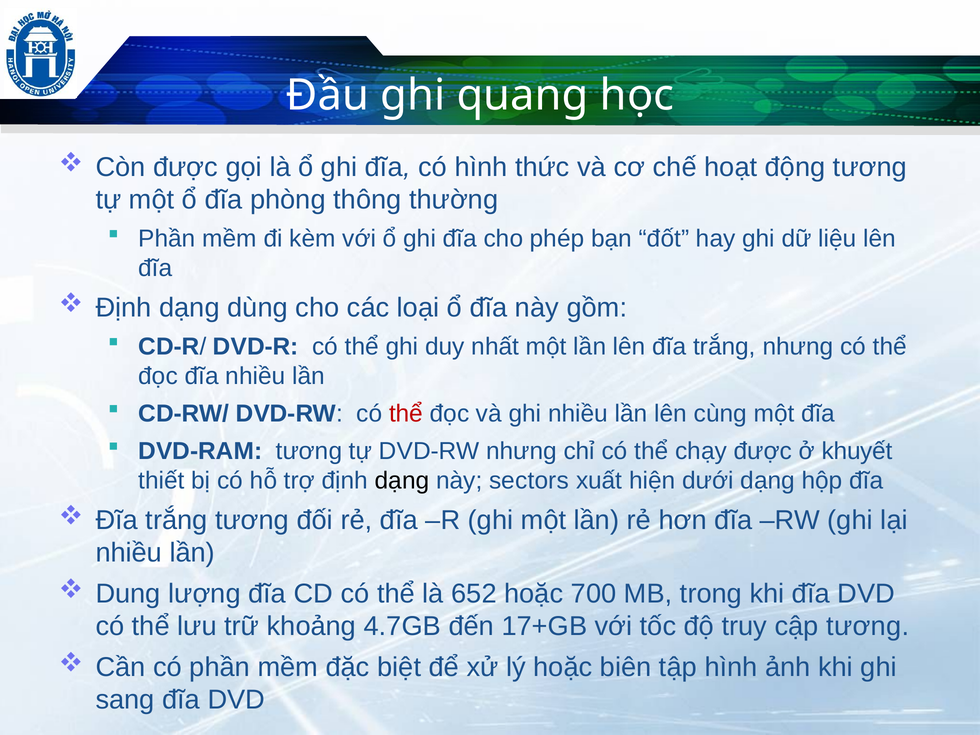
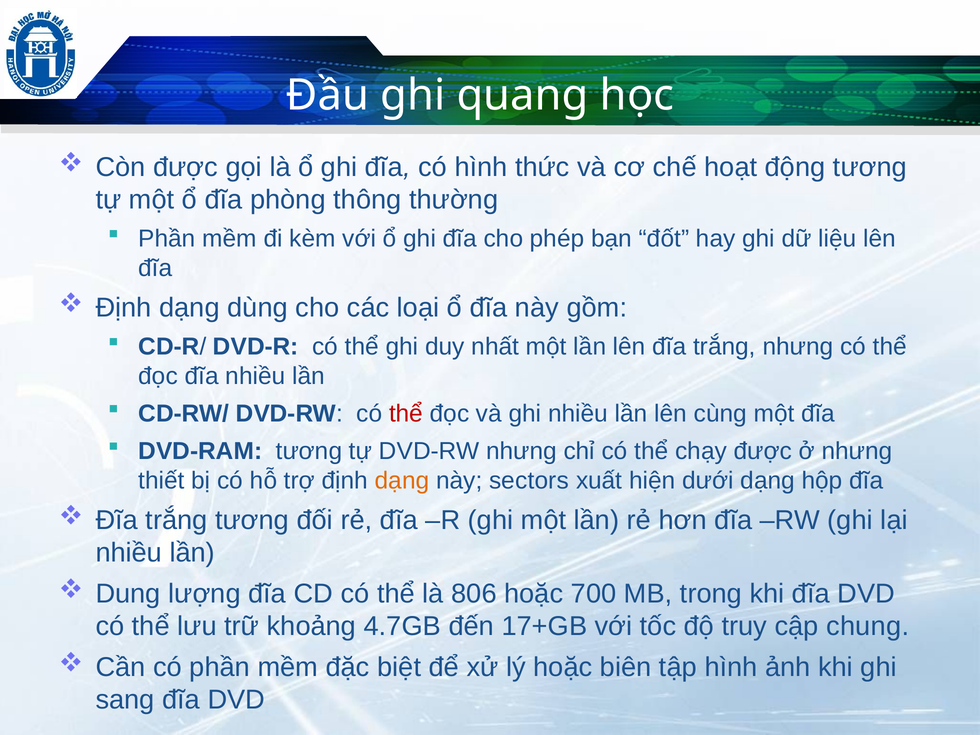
ở khuyết: khuyết -> nhưng
dạng at (402, 481) colour: black -> orange
652: 652 -> 806
cập tương: tương -> chung
